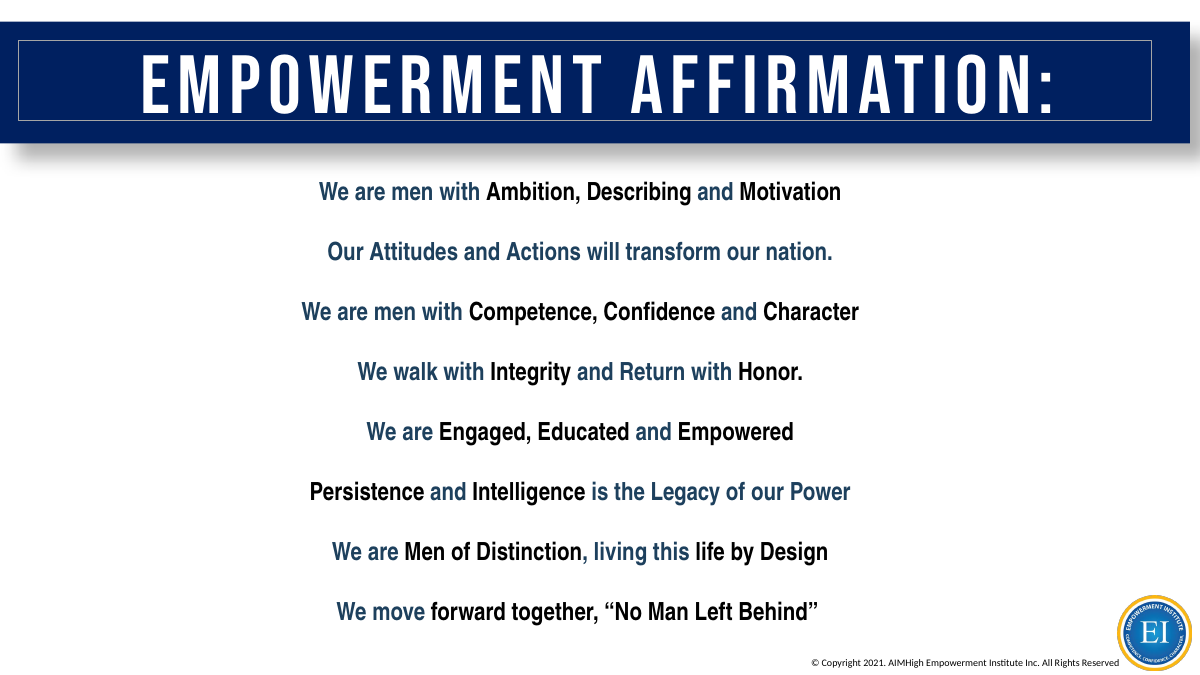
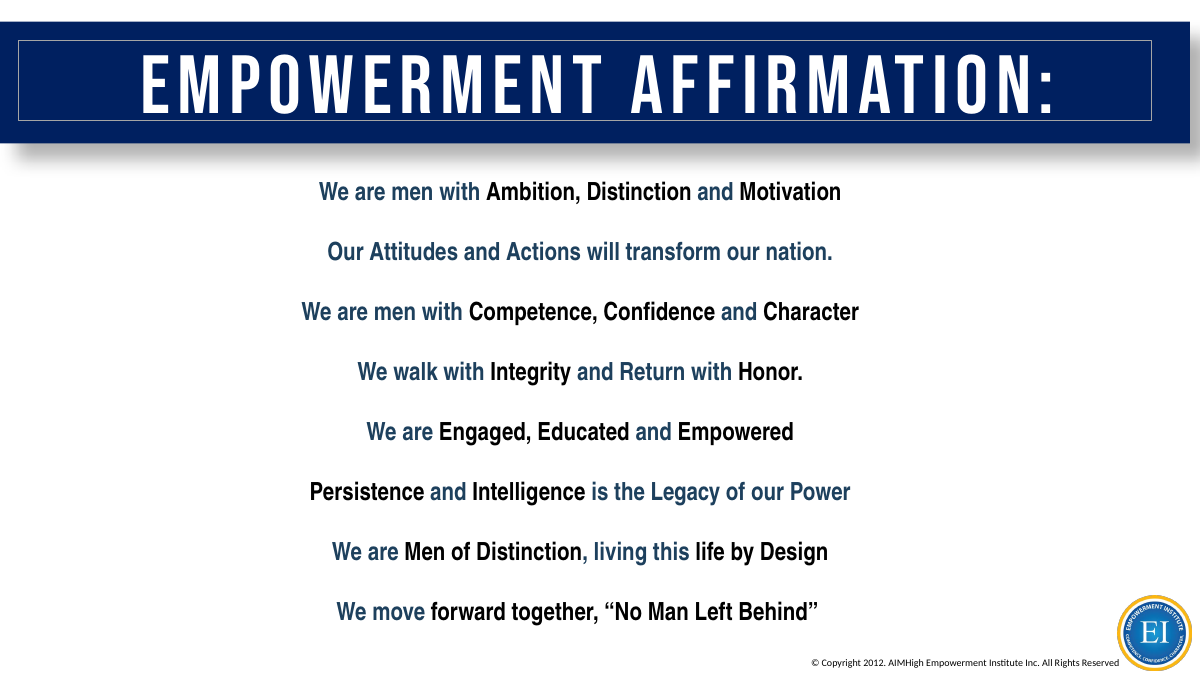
Ambition Describing: Describing -> Distinction
2021: 2021 -> 2012
